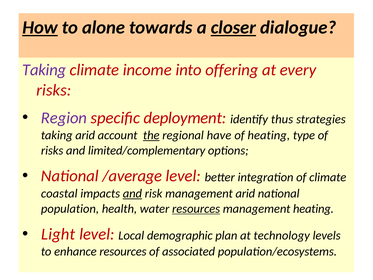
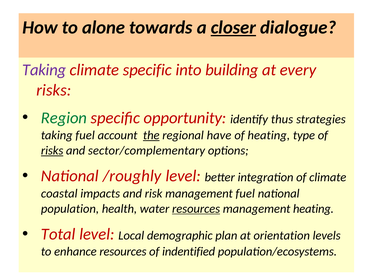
How underline: present -> none
climate income: income -> specific
offering: offering -> building
Region colour: purple -> green
deployment: deployment -> opportunity
taking arid: arid -> fuel
risks at (52, 150) underline: none -> present
limited/complementary: limited/complementary -> sector/complementary
/average: /average -> /roughly
and at (132, 193) underline: present -> none
management arid: arid -> fuel
Light: Light -> Total
technology: technology -> orientation
associated: associated -> indentified
